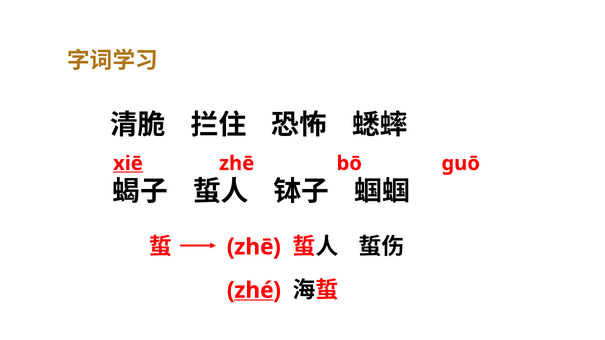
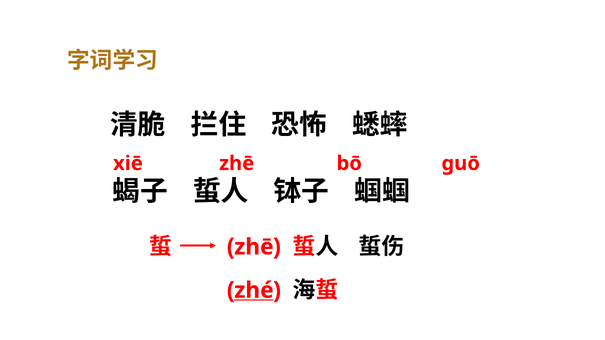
xiē underline: present -> none
